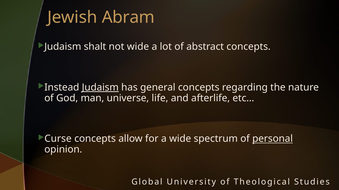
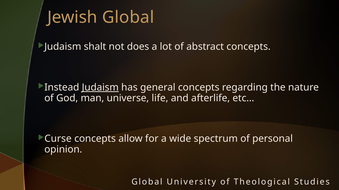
Jewish Abram: Abram -> Global
not wide: wide -> does
personal underline: present -> none
